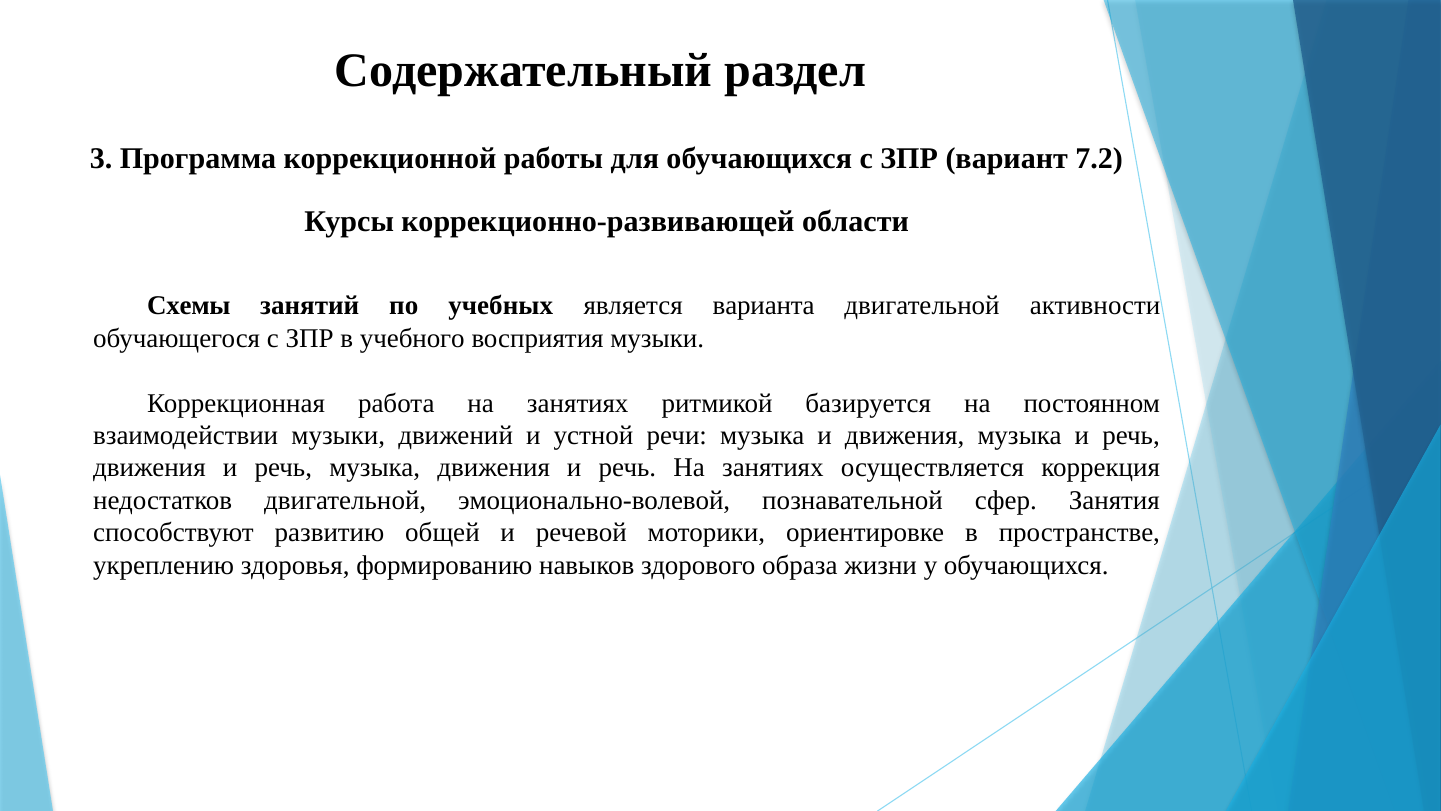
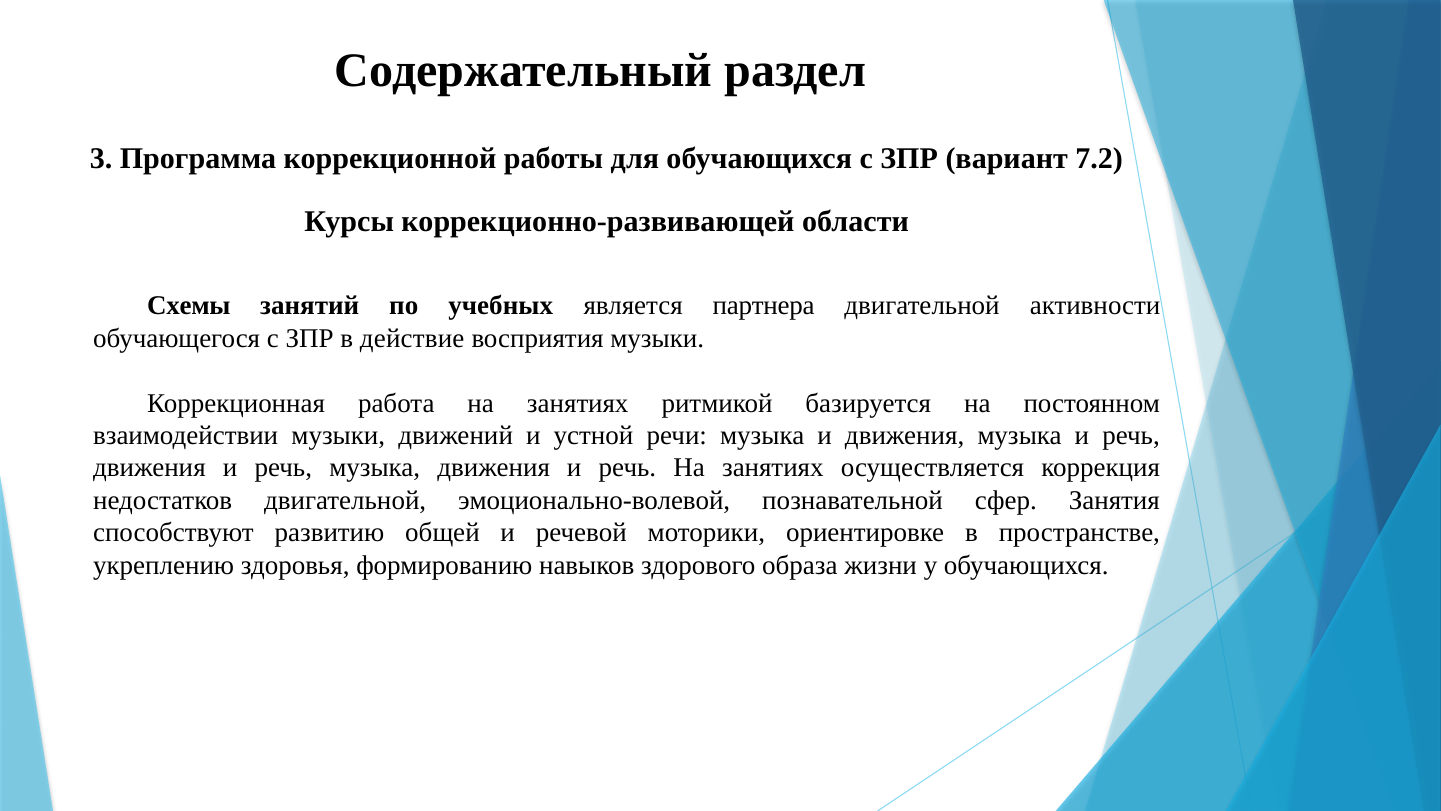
варианта: варианта -> партнера
учебного: учебного -> действие
